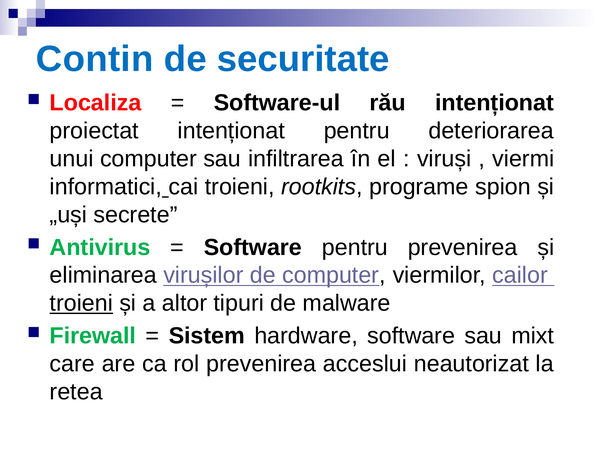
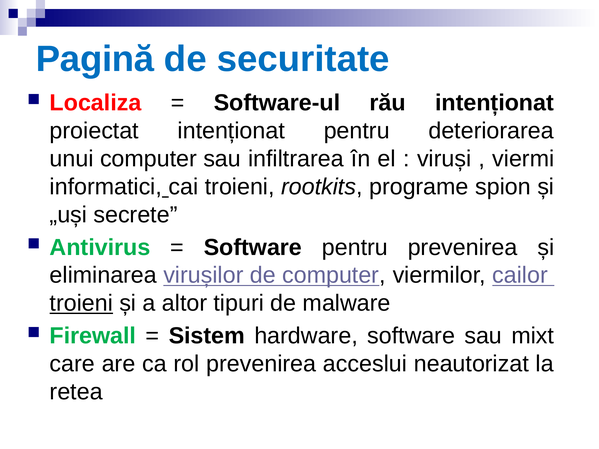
Contin: Contin -> Pagină
